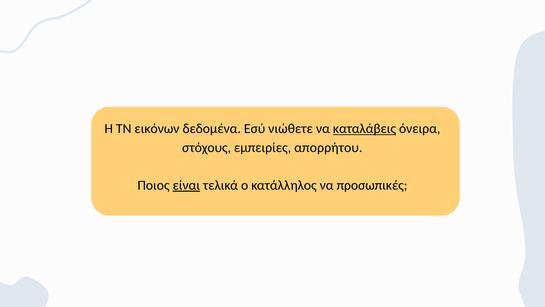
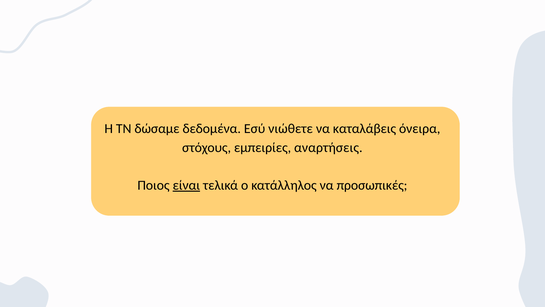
εικόνων: εικόνων -> δώσαμε
καταλάβεις underline: present -> none
απορρήτου: απορρήτου -> αναρτήσεις
